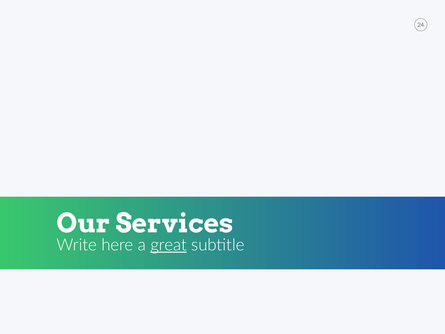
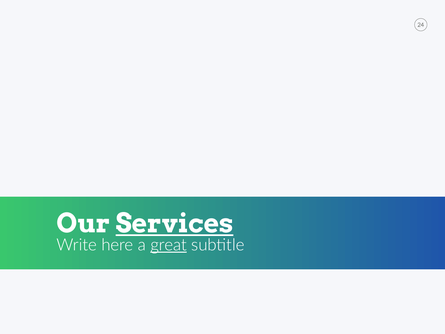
Services underline: none -> present
